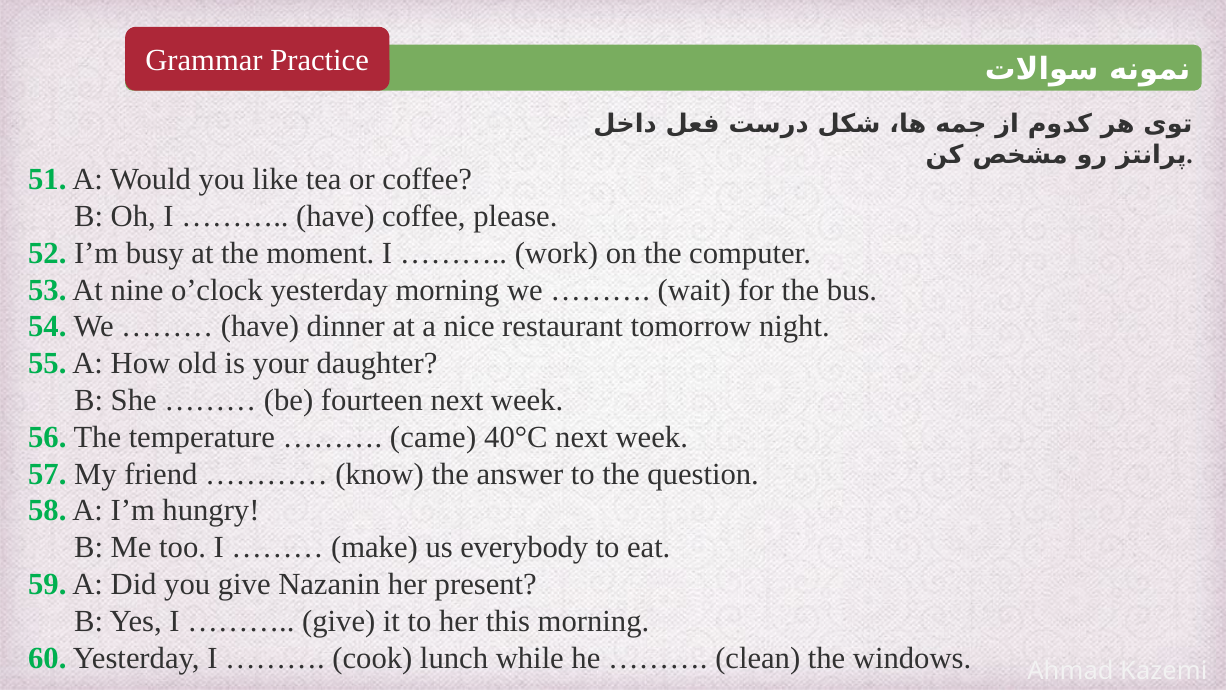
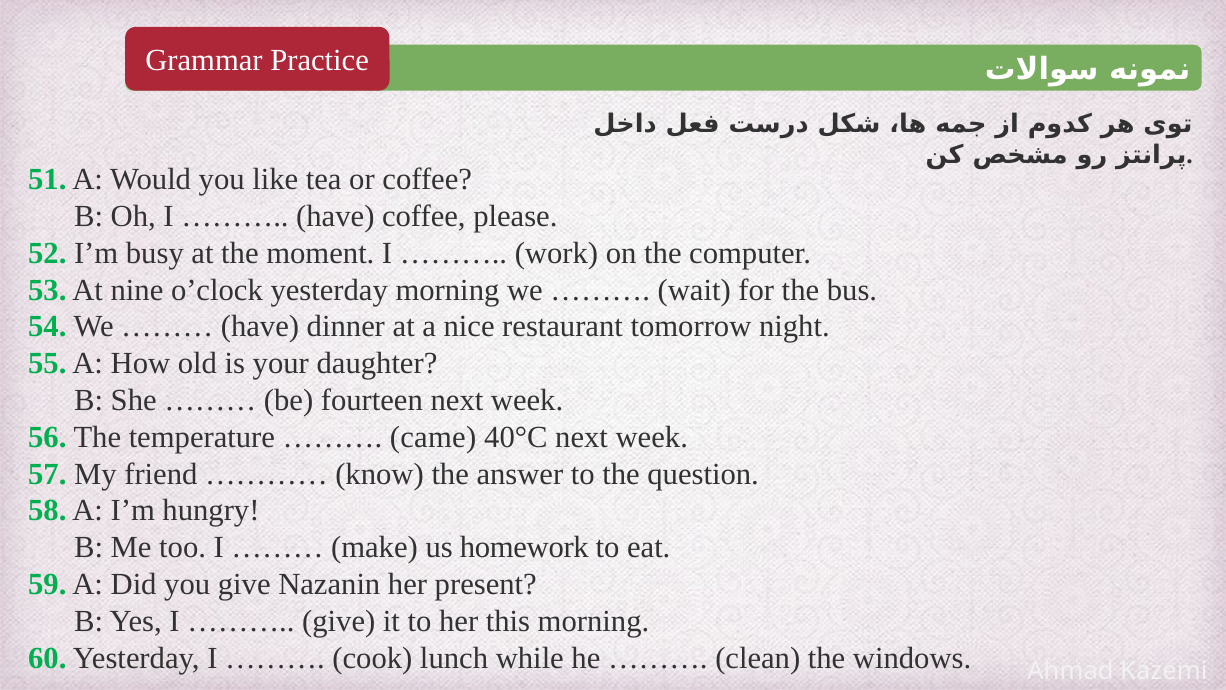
everybody: everybody -> homework
